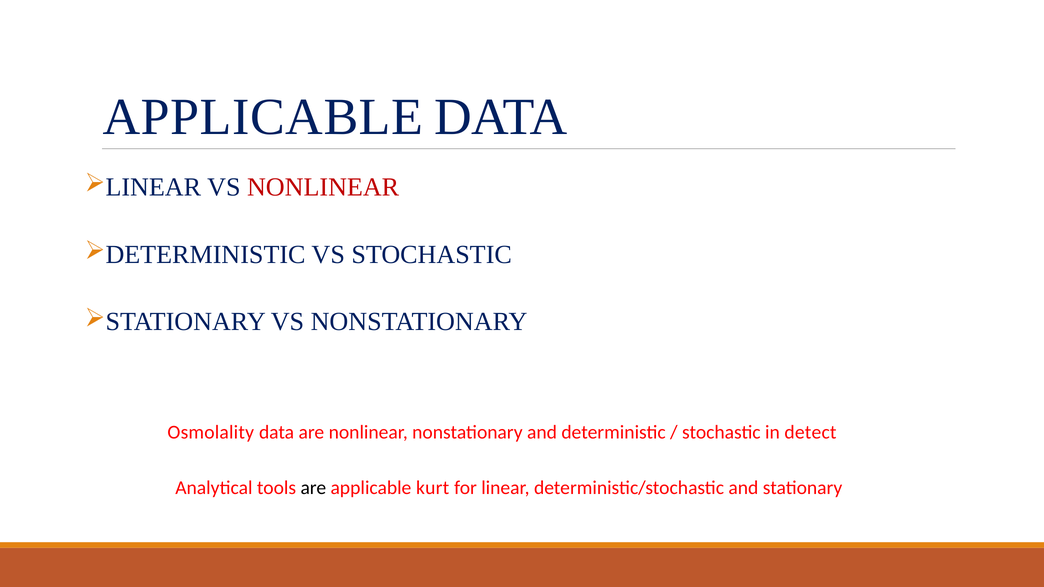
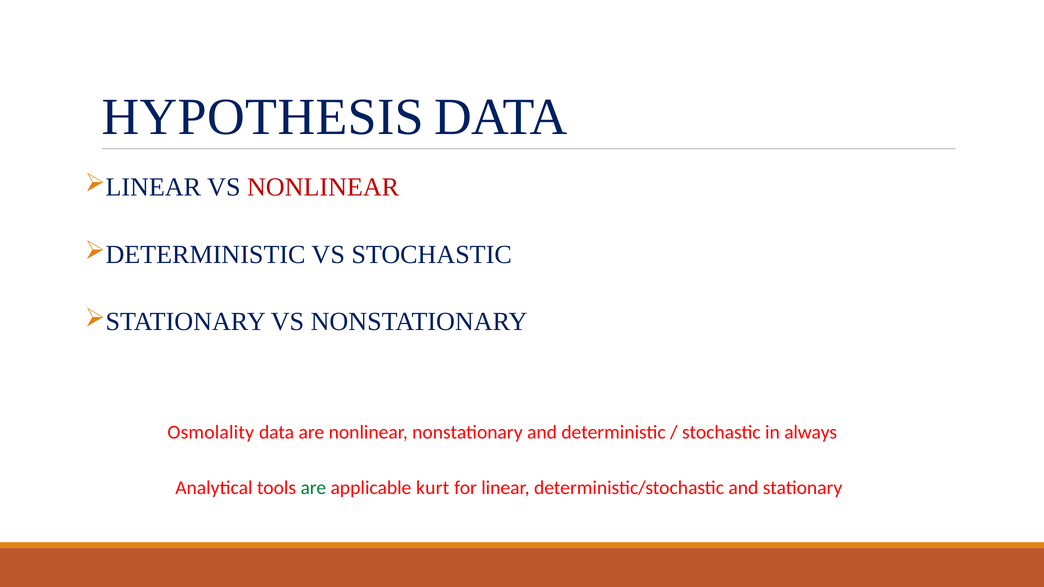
APPLICABLE at (263, 117): APPLICABLE -> HYPOTHESIS
detect: detect -> always
are at (313, 488) colour: black -> green
